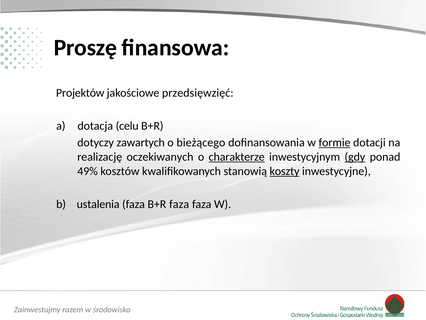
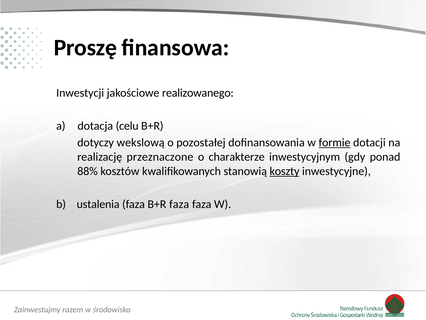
Projektów: Projektów -> Inwestycji
przedsięwzięć: przedsięwzięć -> realizowanego
zawartych: zawartych -> wekslową
bieżącego: bieżącego -> pozostałej
oczekiwanych: oczekiwanych -> przeznaczone
charakterze underline: present -> none
gdy underline: present -> none
49%: 49% -> 88%
